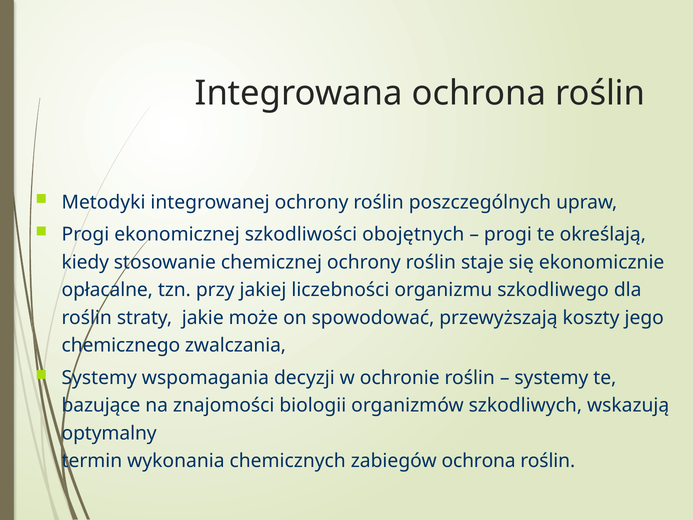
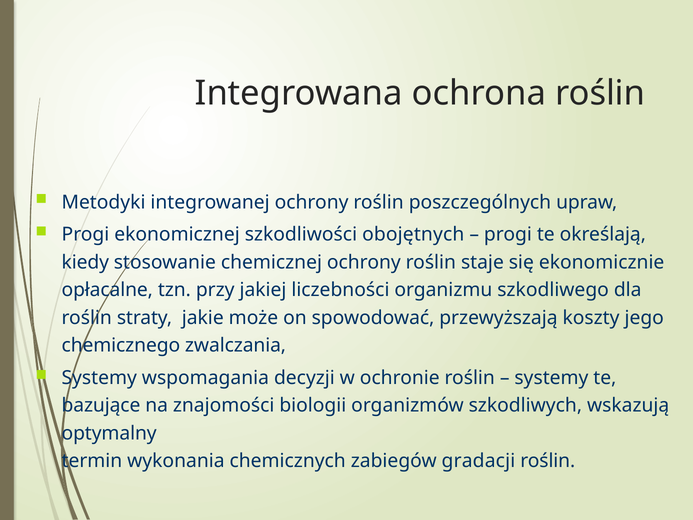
zabiegów ochrona: ochrona -> gradacji
